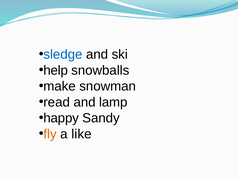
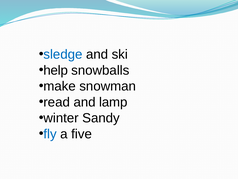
happy: happy -> winter
fly colour: orange -> blue
like: like -> five
